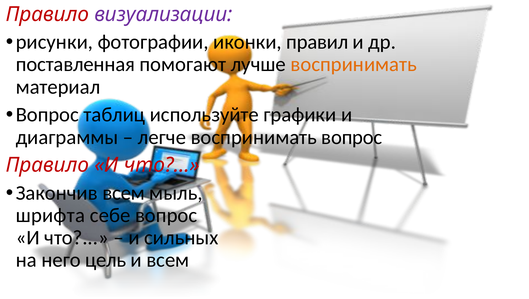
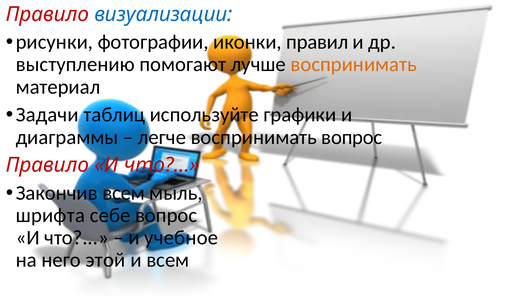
визуализации colour: purple -> blue
поставленная: поставленная -> выступлению
Вопрос at (47, 115): Вопрос -> Задачи
сильных: сильных -> учебное
цель: цель -> этой
